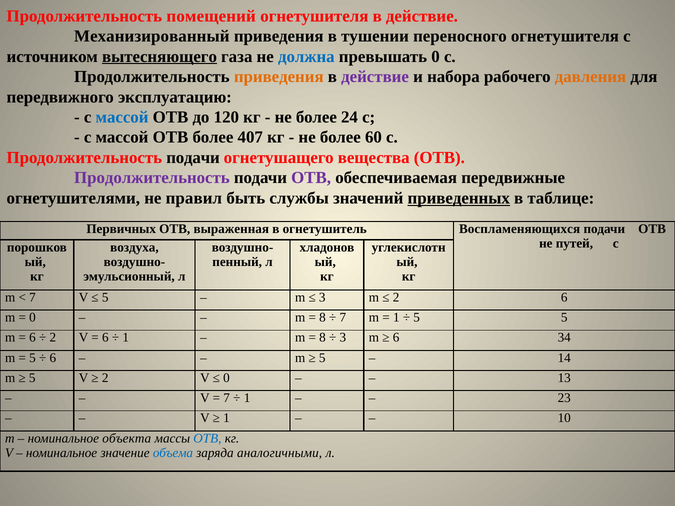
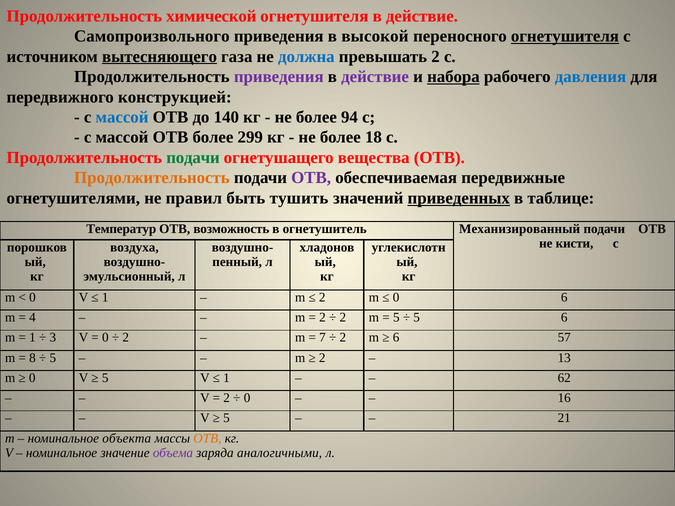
помещений: помещений -> химической
Механизированный: Механизированный -> Самопроизвольного
тушении: тушении -> высокой
огнетушителя at (565, 36) underline: none -> present
превышать 0: 0 -> 2
приведения at (279, 77) colour: orange -> purple
набора underline: none -> present
давления colour: orange -> blue
эксплуатацию: эксплуатацию -> конструкцией
120: 120 -> 140
24: 24 -> 94
407: 407 -> 299
60: 60 -> 18
подачи at (193, 158) colour: black -> green
Продолжительность at (152, 178) colour: purple -> orange
службы: службы -> тушить
Первичных: Первичных -> Температур
выраженная: выраженная -> возможность
Воспламеняющихся: Воспламеняющихся -> Механизированный
путей: путей -> кисти
7 at (32, 297): 7 -> 0
5 at (105, 297): 5 -> 1
3 at (322, 297): 3 -> 2
2 at (396, 297): 2 -> 0
0 at (32, 318): 0 -> 4
8 at (322, 318): 8 -> 2
7 at (343, 318): 7 -> 2
1 at (396, 318): 1 -> 5
5 5: 5 -> 6
6 at (32, 338): 6 -> 1
2 at (53, 338): 2 -> 3
6 at (105, 338): 6 -> 0
1 at (126, 338): 1 -> 2
8 at (322, 338): 8 -> 7
3 at (343, 338): 3 -> 2
34: 34 -> 57
5 at (32, 358): 5 -> 8
6 at (53, 358): 6 -> 5
5 at (322, 358): 5 -> 2
14: 14 -> 13
5 at (32, 378): 5 -> 0
2 at (105, 378): 2 -> 5
0 at (226, 378): 0 -> 1
13: 13 -> 62
7 at (227, 398): 7 -> 2
1 at (247, 398): 1 -> 0
23: 23 -> 16
1 at (226, 418): 1 -> 5
10: 10 -> 21
ОТВ at (207, 438) colour: blue -> orange
объема colour: blue -> purple
